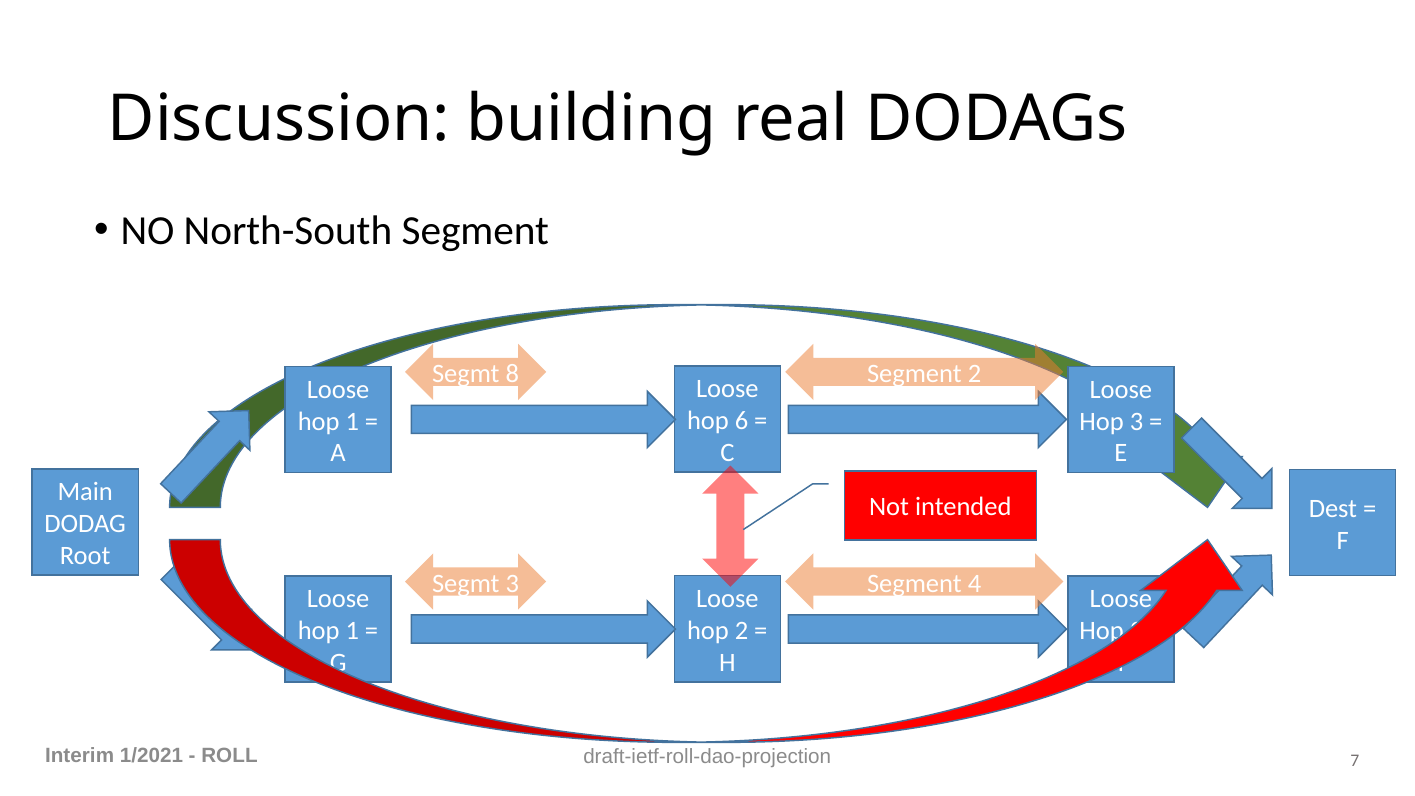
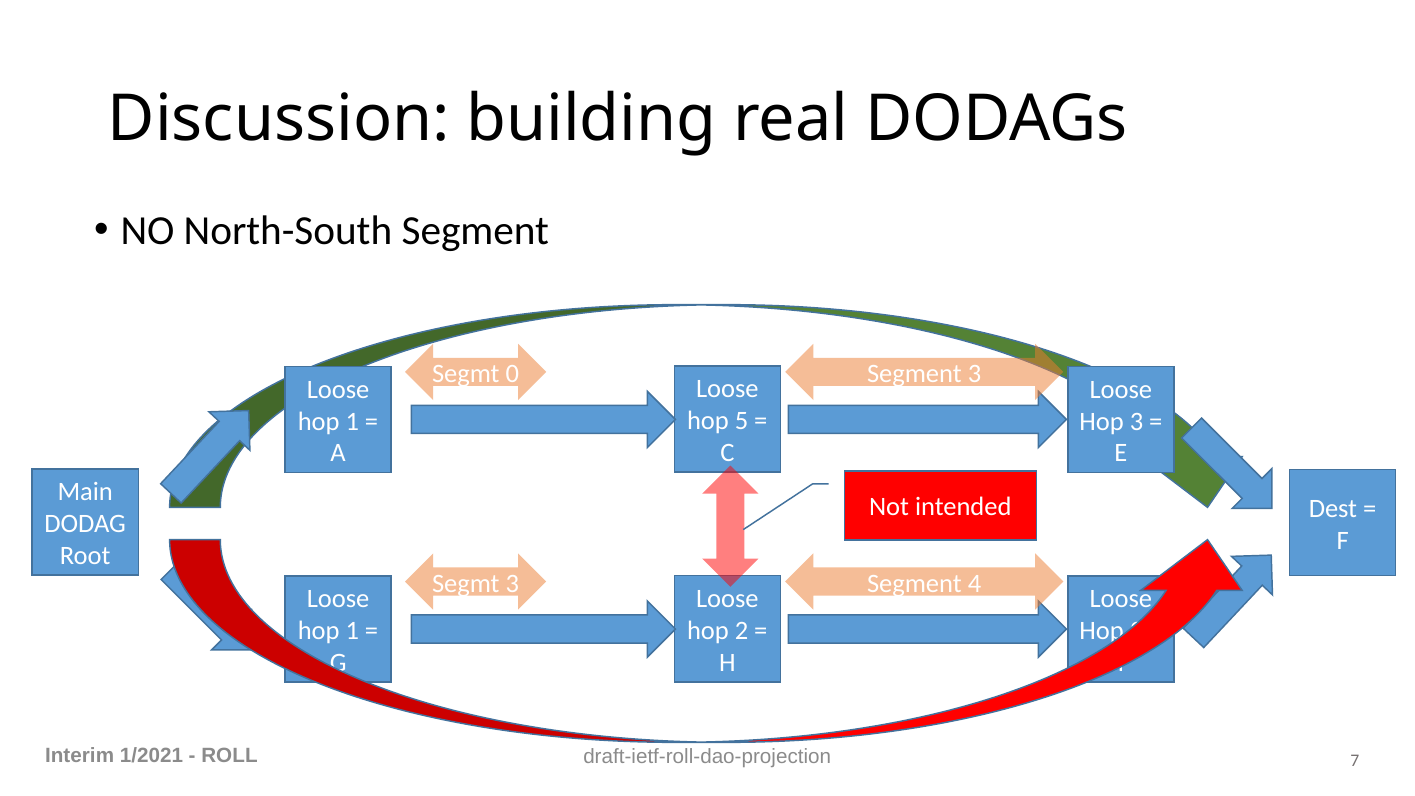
8: 8 -> 0
Segment 2: 2 -> 3
6: 6 -> 5
